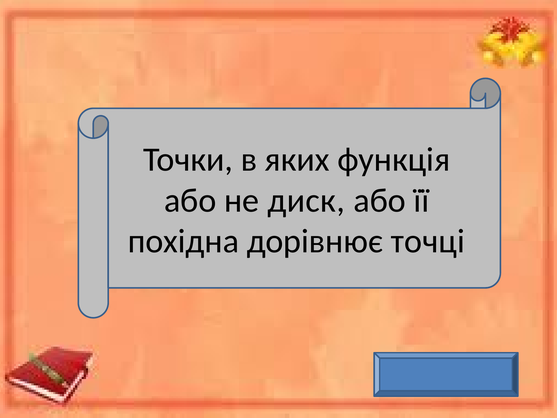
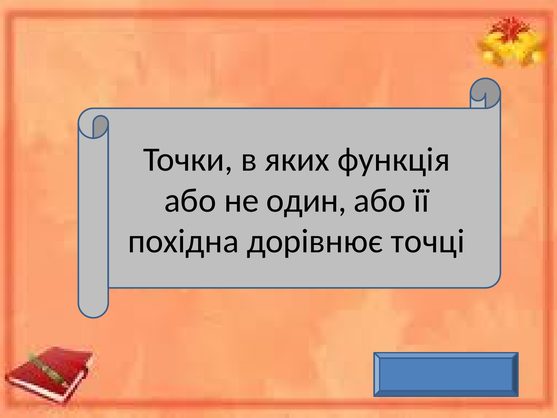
диск: диск -> один
